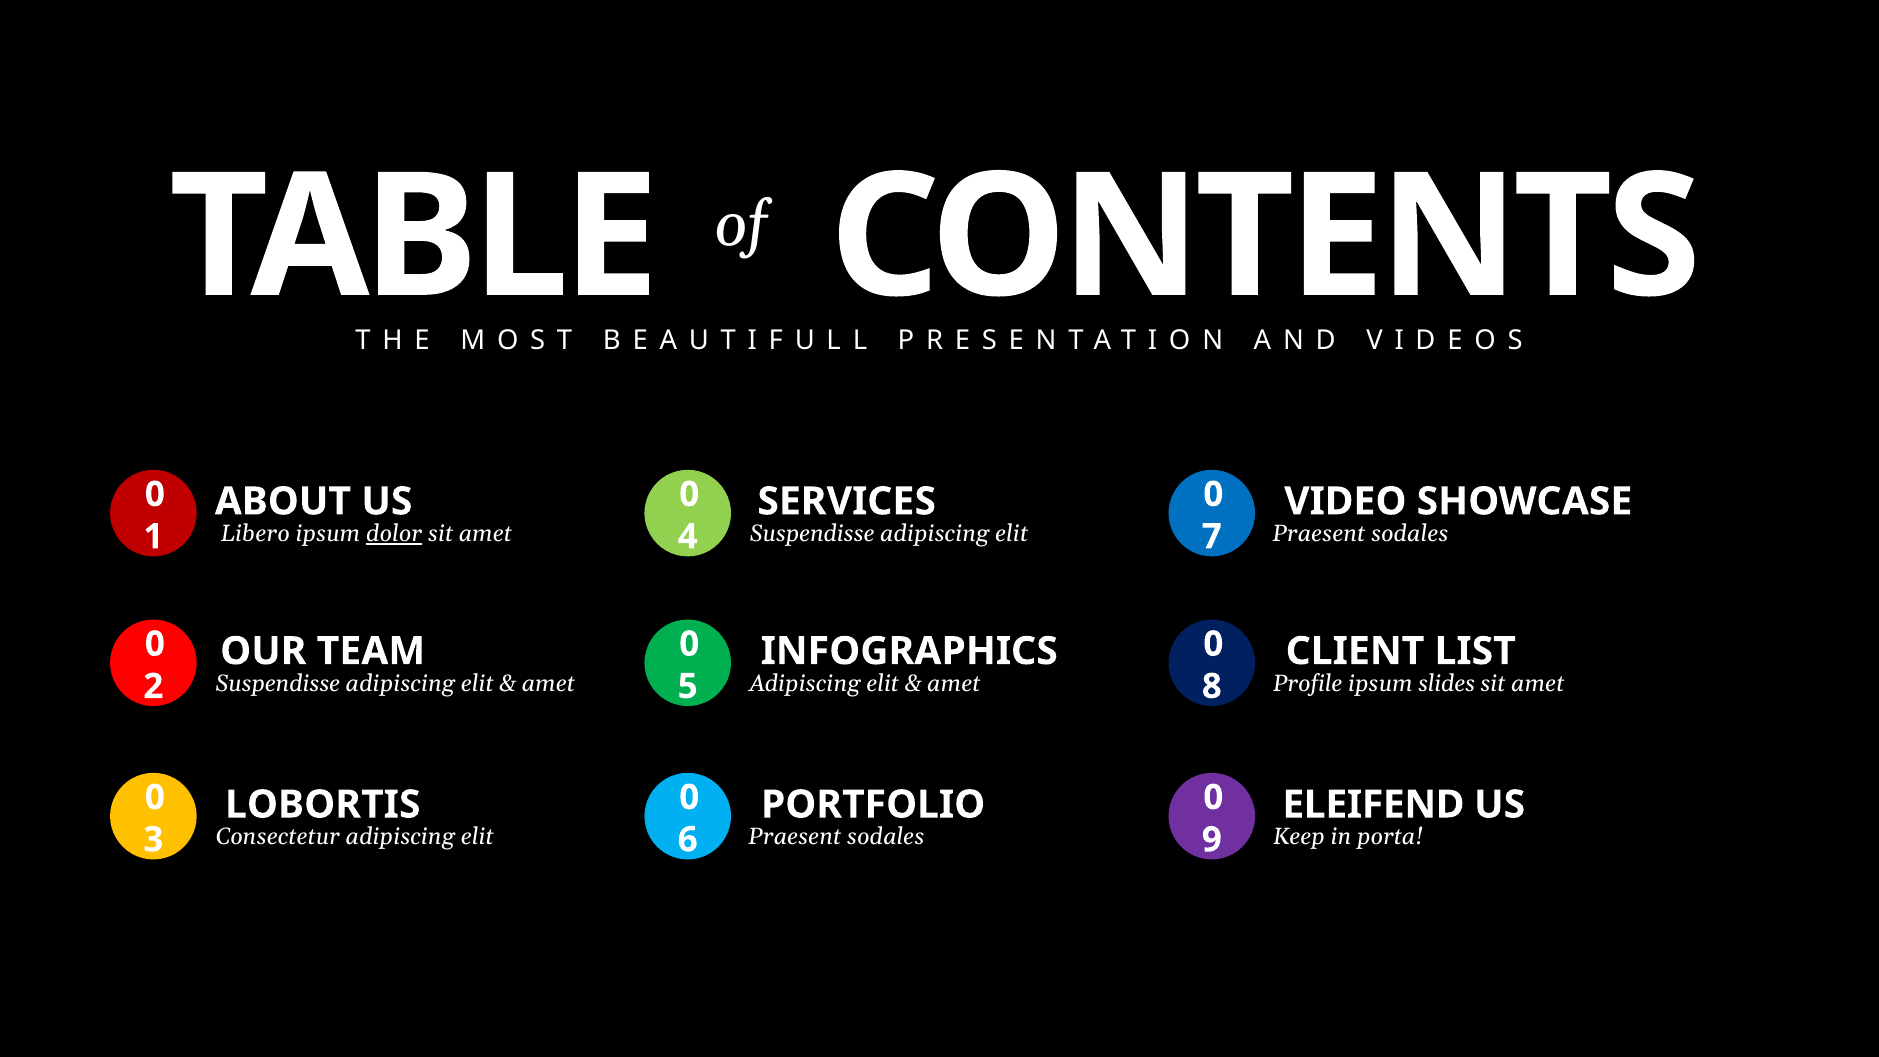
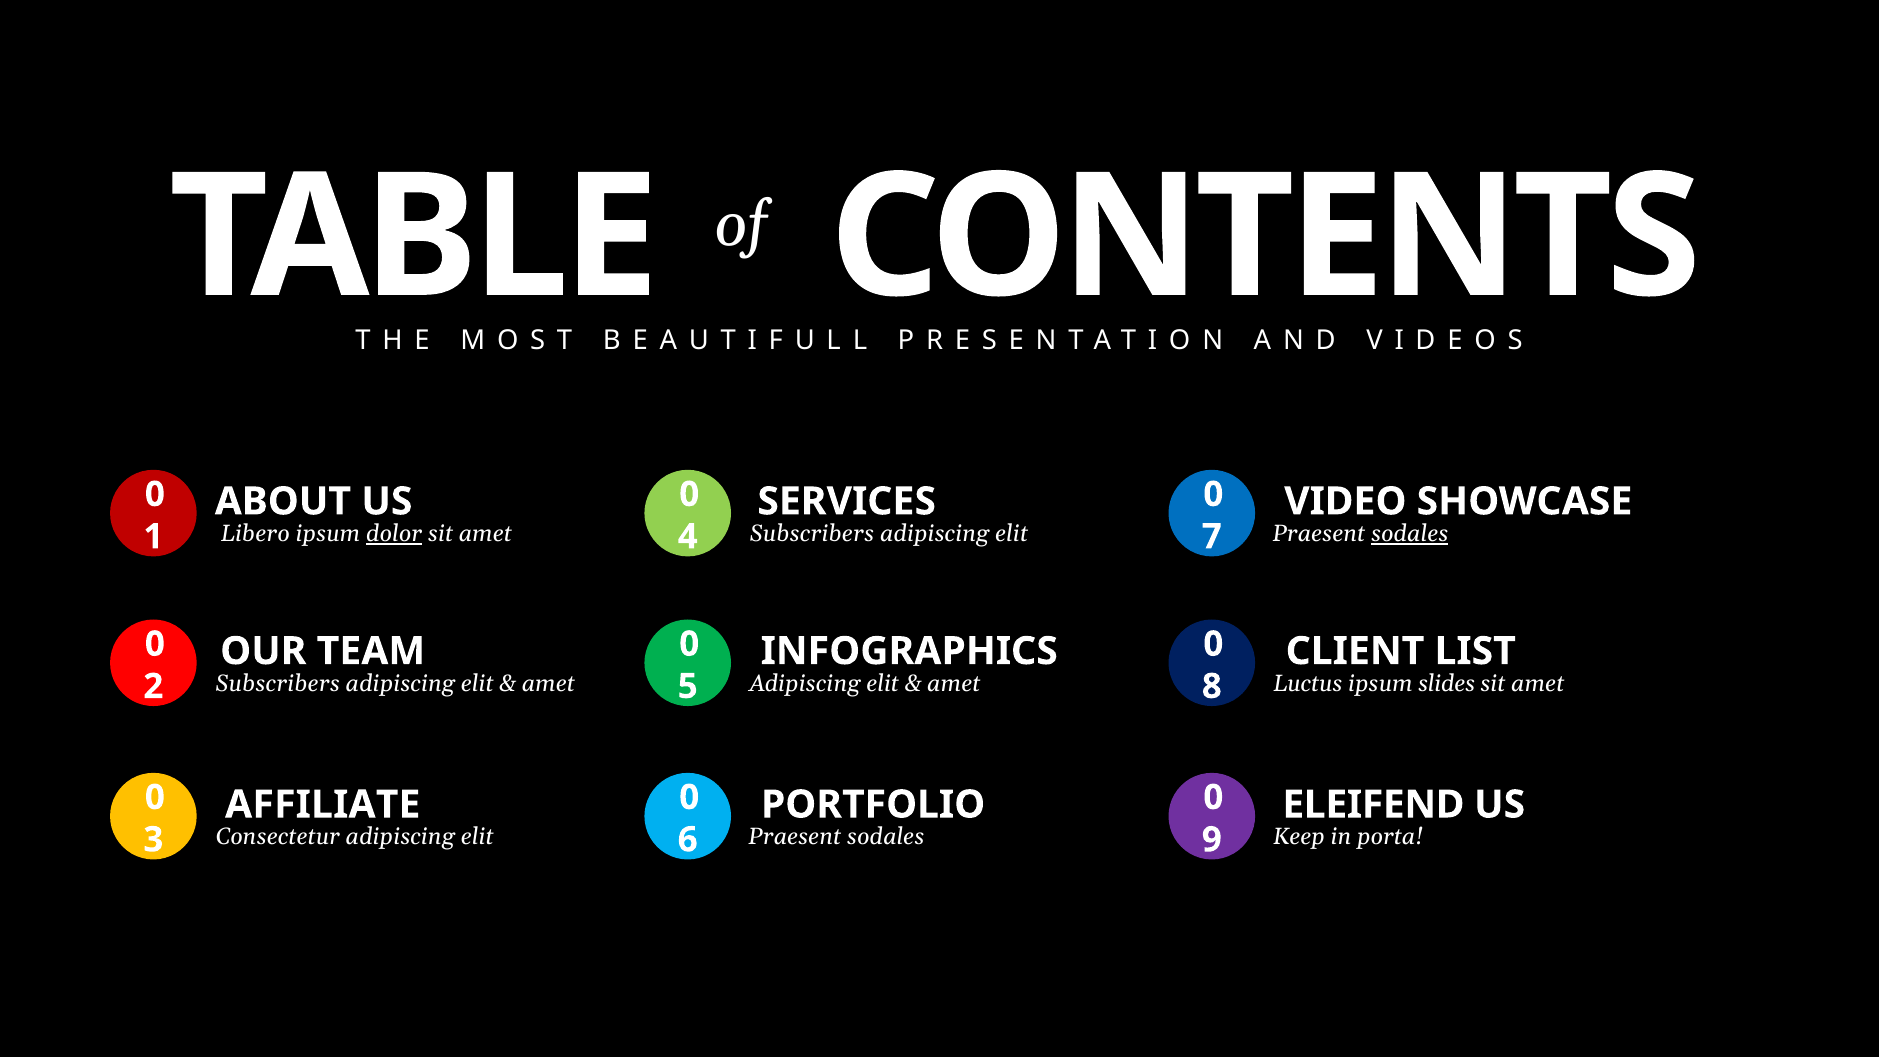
Suspendisse at (812, 534): Suspendisse -> Subscribers
sodales at (1410, 534) underline: none -> present
Suspendisse at (278, 684): Suspendisse -> Subscribers
Profile: Profile -> Luctus
LOBORTIS: LOBORTIS -> AFFILIATE
